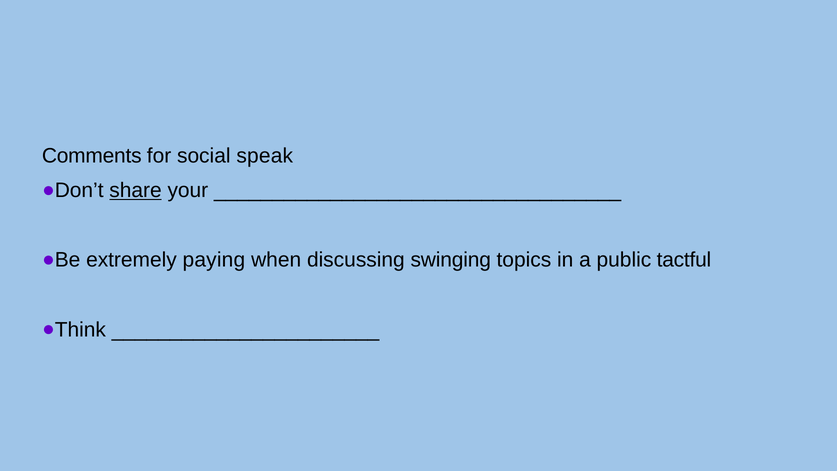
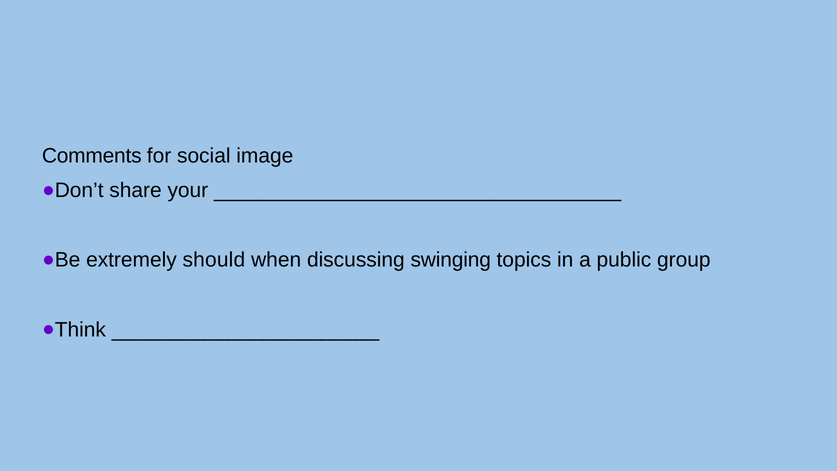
speak: speak -> image
share underline: present -> none
paying: paying -> should
tactful: tactful -> group
